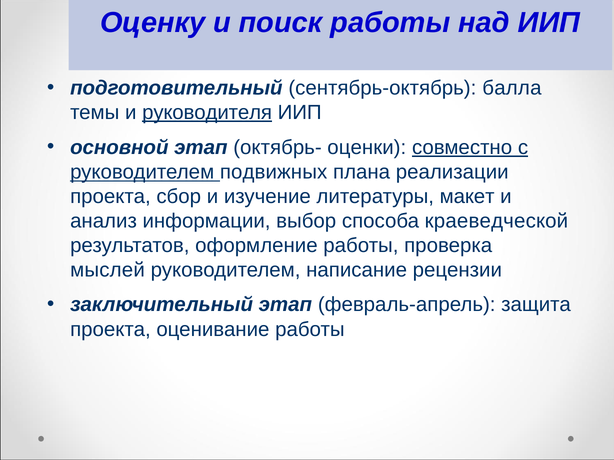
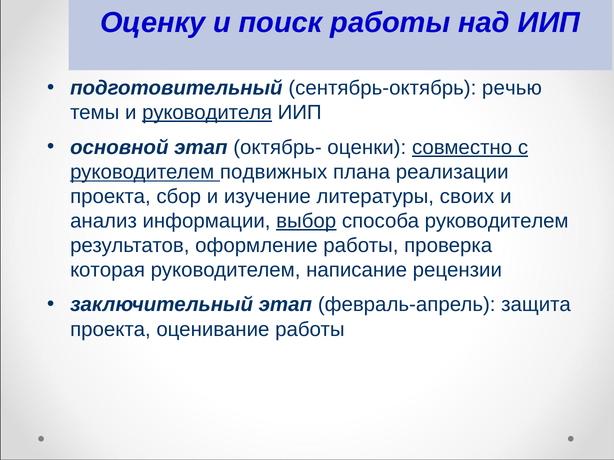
балла: балла -> речью
макет: макет -> своих
выбор underline: none -> present
способа краеведческой: краеведческой -> руководителем
мыслей: мыслей -> которая
